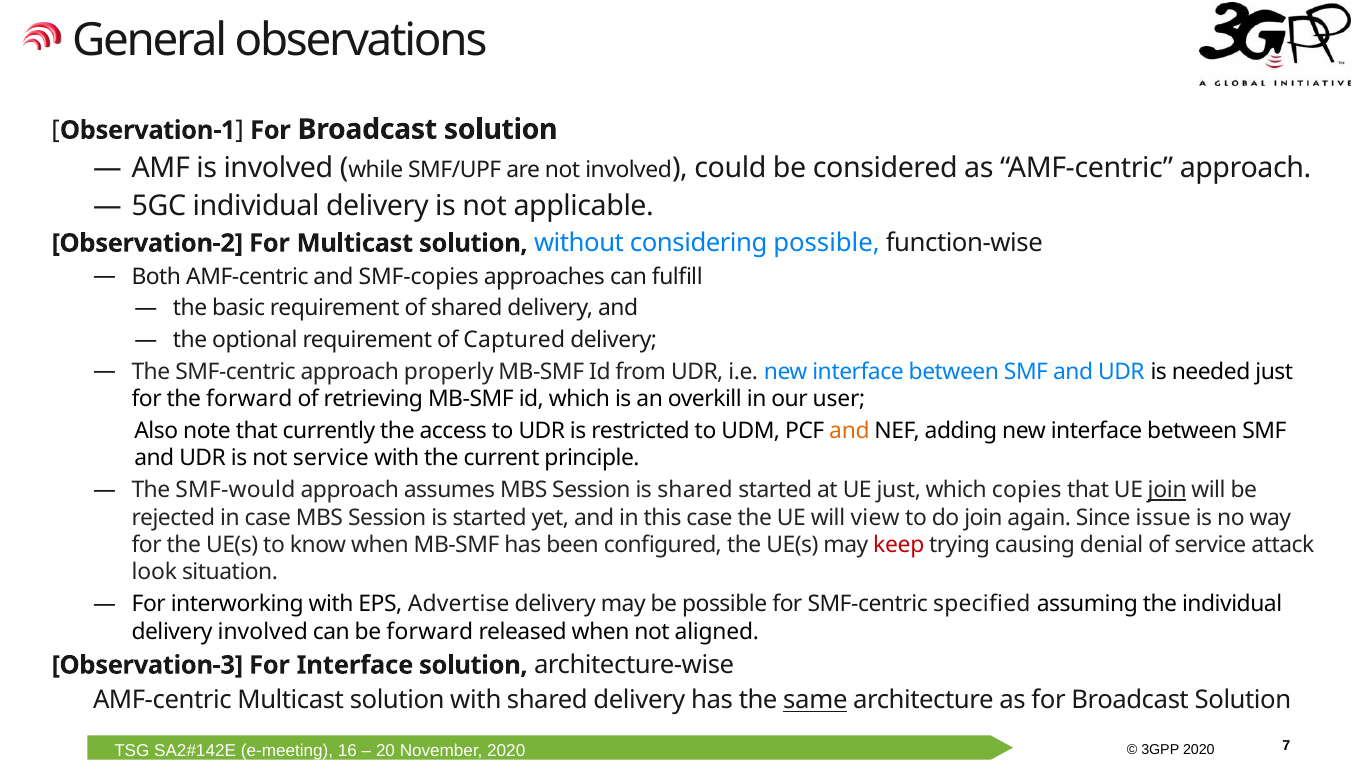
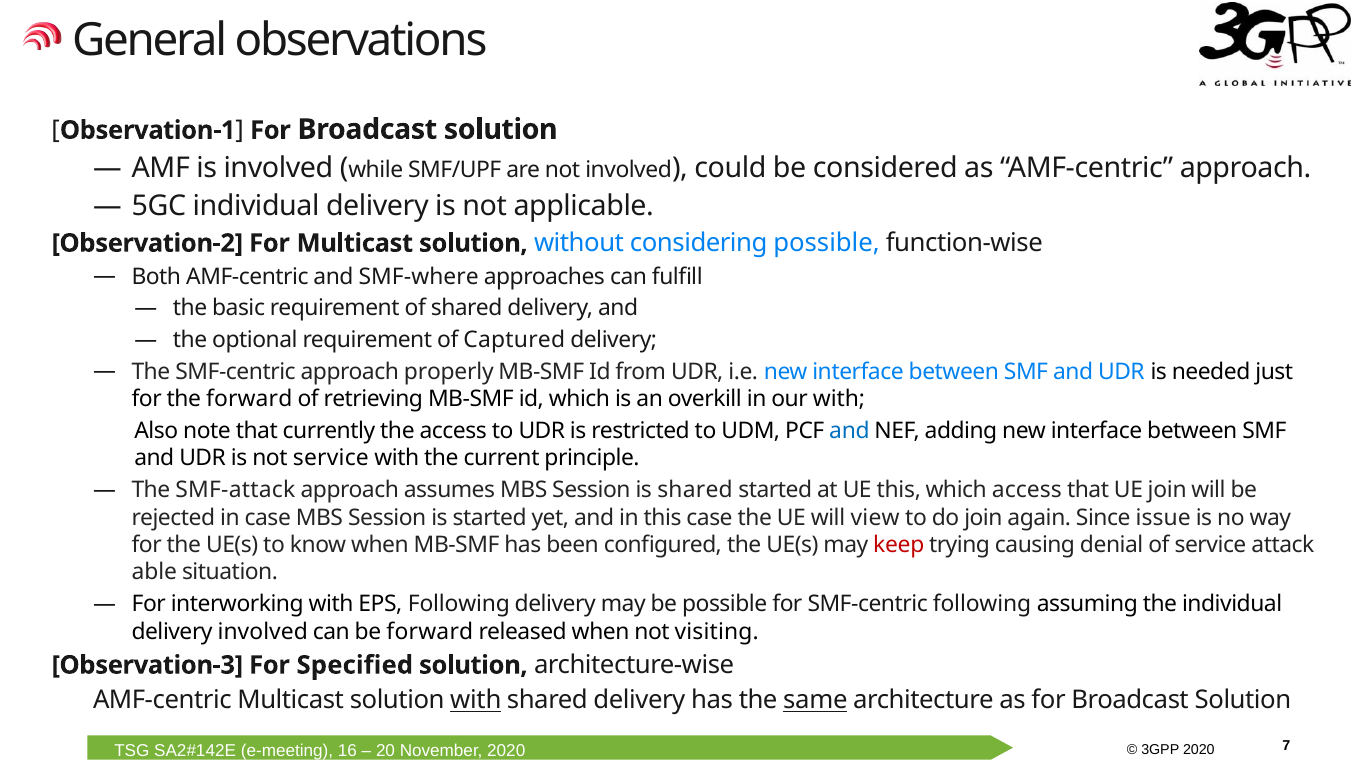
SMF-copies: SMF-copies -> SMF-where
our user: user -> with
and at (849, 431) colour: orange -> blue
SMF-would: SMF-would -> SMF-attack
UE just: just -> this
which copies: copies -> access
join at (1167, 490) underline: present -> none
look: look -> able
EPS Advertise: Advertise -> Following
SMF-centric specified: specified -> following
aligned: aligned -> visiting
For Interface: Interface -> Specified
with at (476, 700) underline: none -> present
